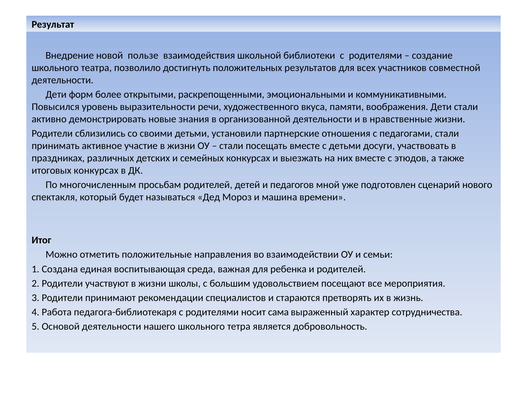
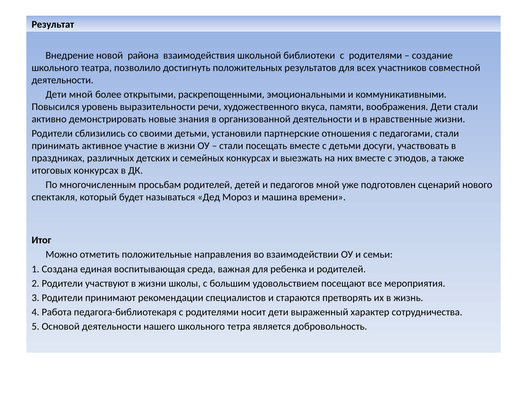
пользе: пользе -> района
Дети форм: форм -> мной
носит сама: сама -> дети
